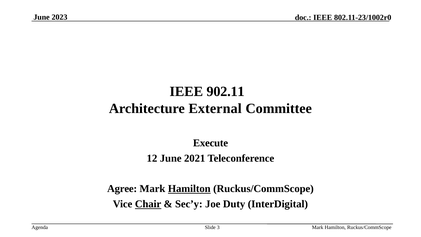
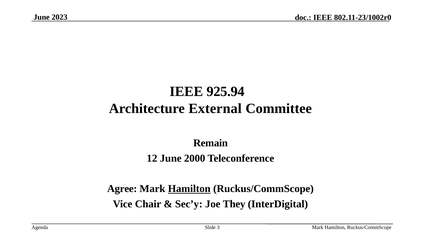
902.11: 902.11 -> 925.94
Execute: Execute -> Remain
2021: 2021 -> 2000
Chair underline: present -> none
Duty: Duty -> They
